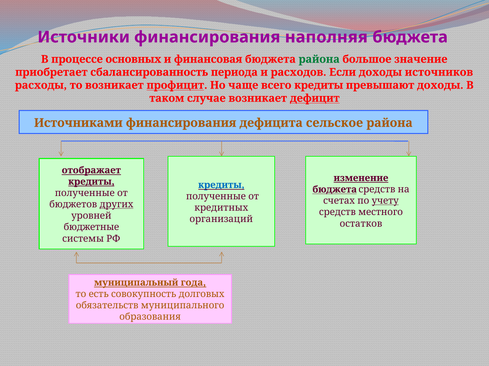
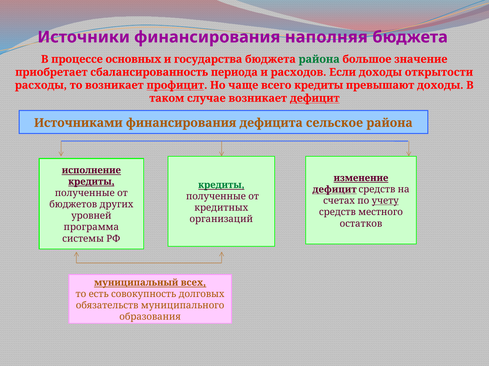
финансовая: финансовая -> государства
источников: источников -> открытости
отображает: отображает -> исполнение
кредиты at (221, 185) colour: blue -> green
бюджета at (335, 190): бюджета -> дефицит
других underline: present -> none
бюджетные: бюджетные -> программа
года: года -> всех
